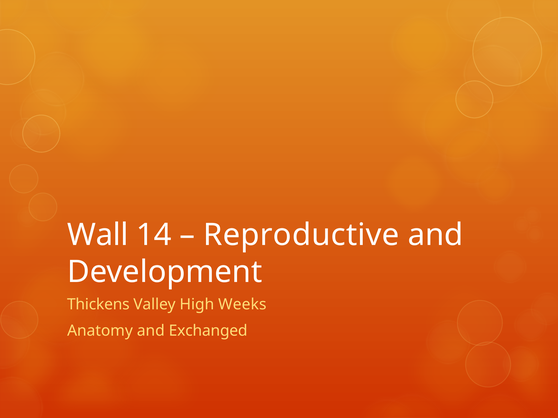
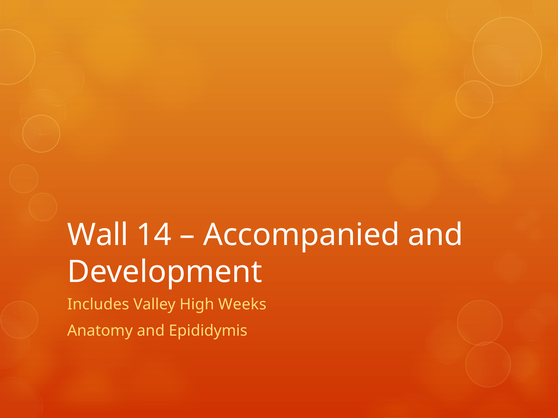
Reproductive: Reproductive -> Accompanied
Thickens: Thickens -> Includes
Exchanged: Exchanged -> Epididymis
